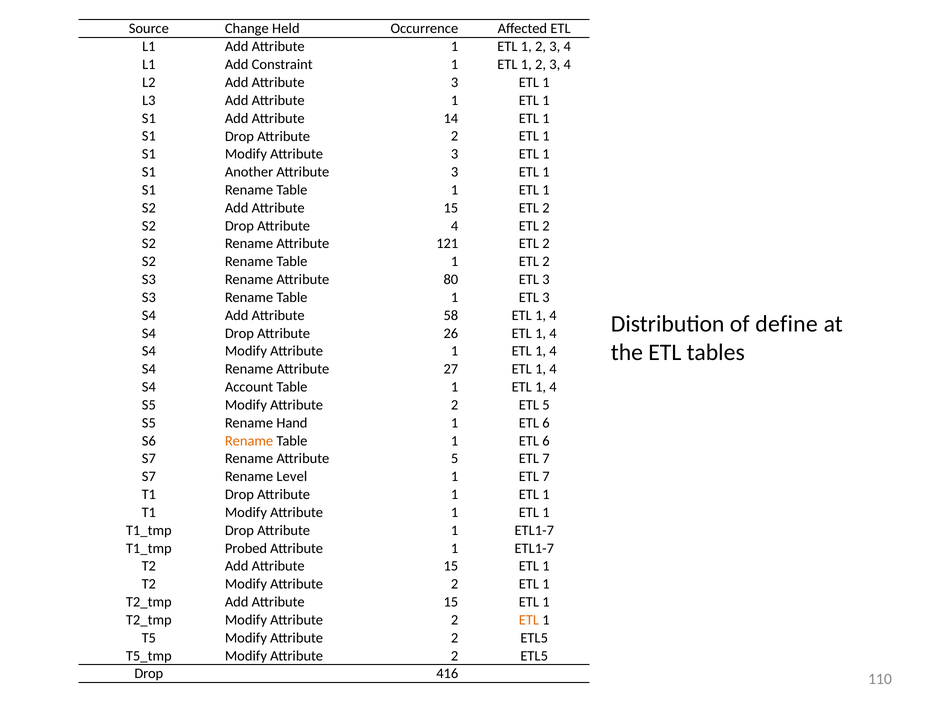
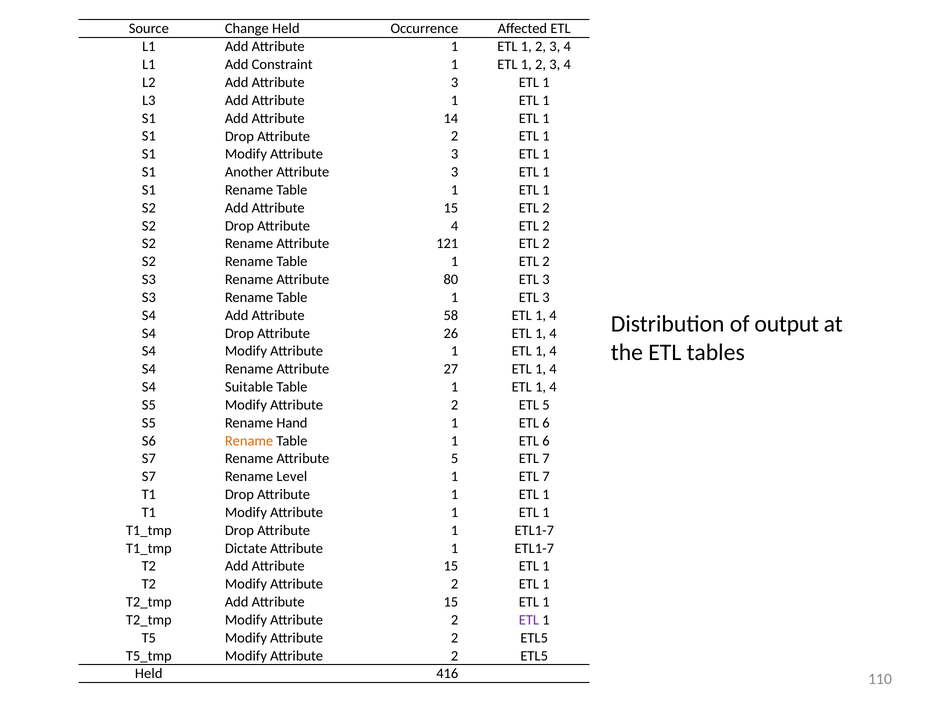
define: define -> output
Account: Account -> Suitable
Probed: Probed -> Dictate
ETL at (529, 621) colour: orange -> purple
Drop at (149, 674): Drop -> Held
